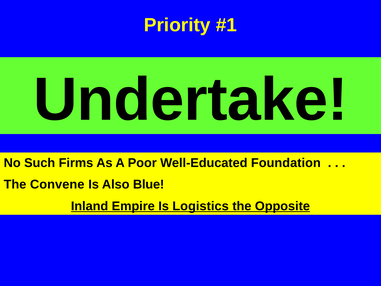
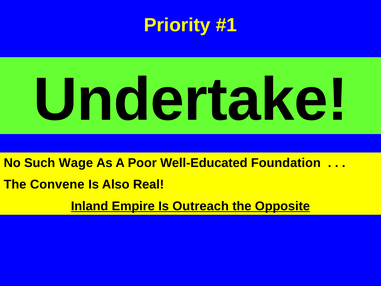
Firms: Firms -> Wage
Blue: Blue -> Real
Logistics: Logistics -> Outreach
